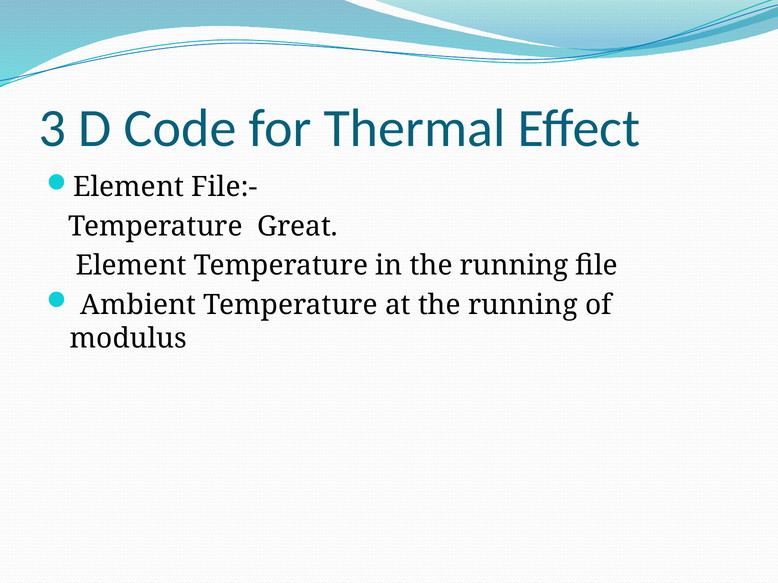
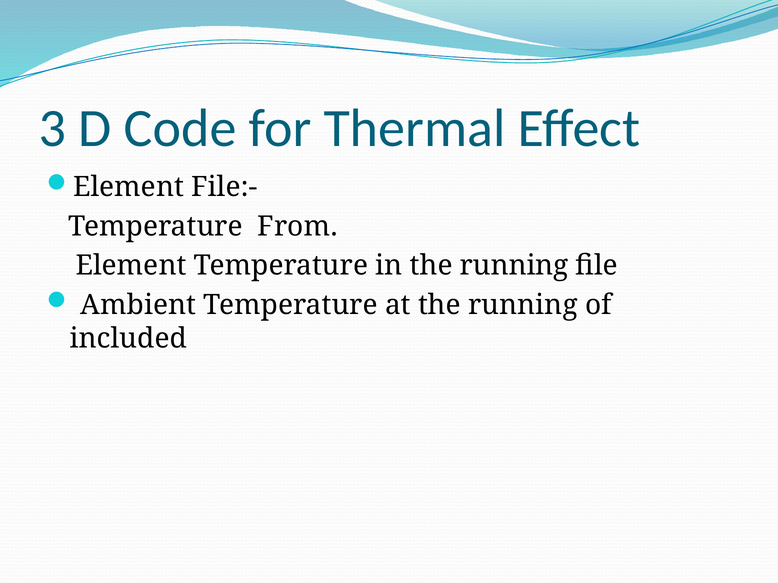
Great: Great -> From
modulus: modulus -> included
